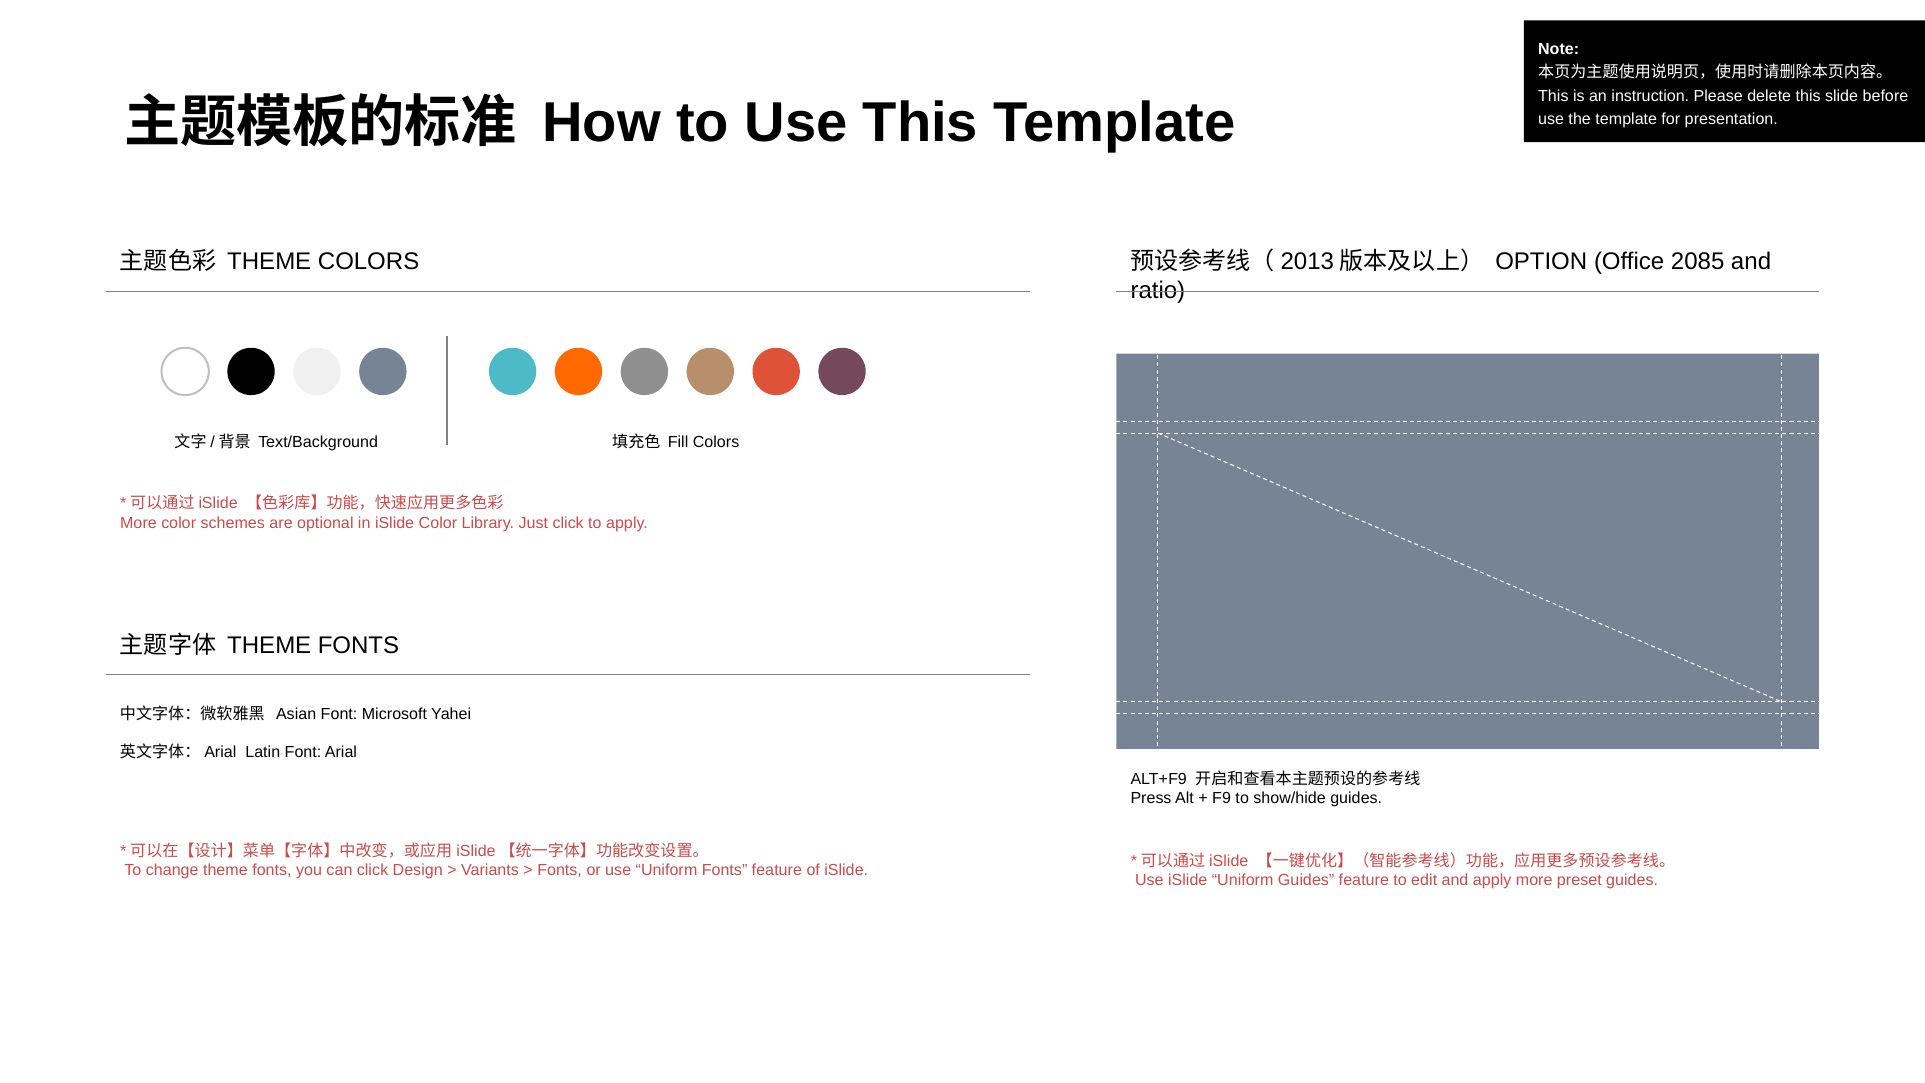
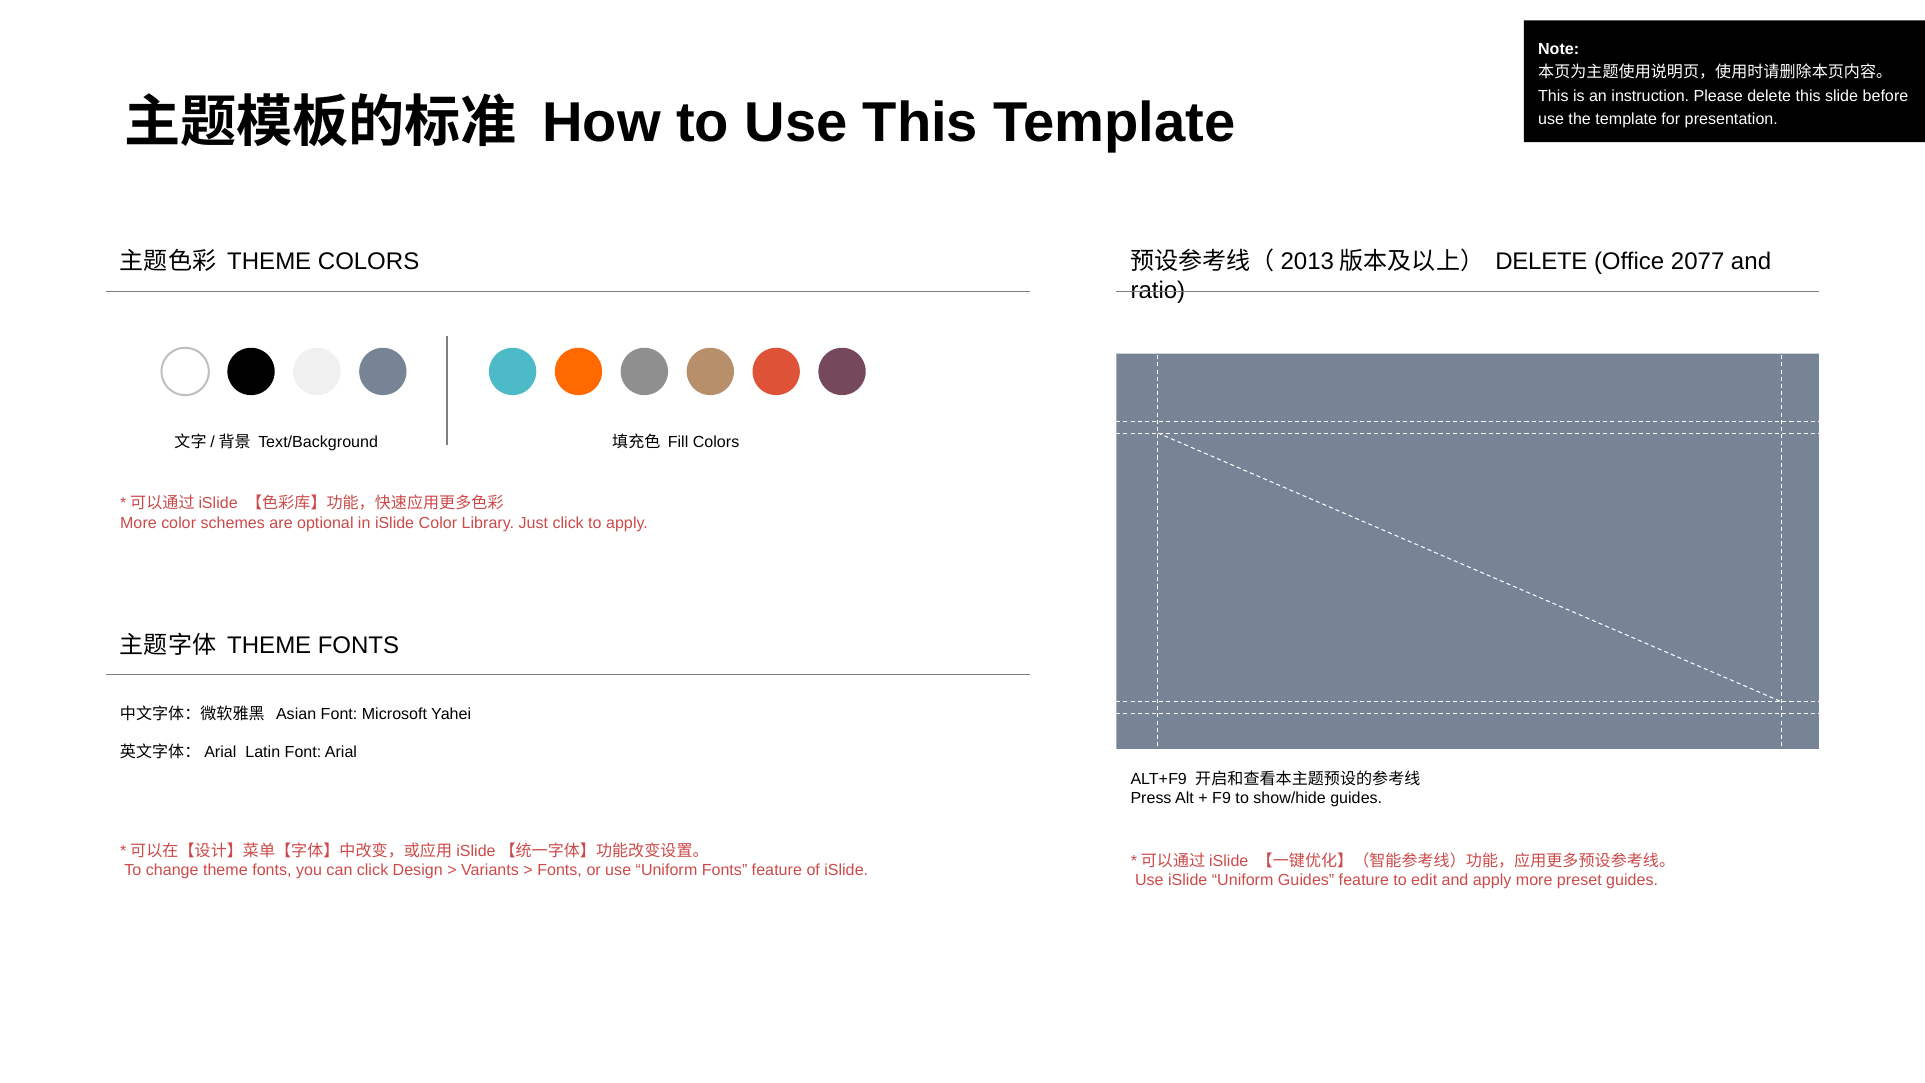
OPTION at (1541, 262): OPTION -> DELETE
2085: 2085 -> 2077
